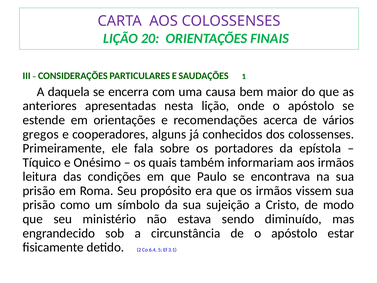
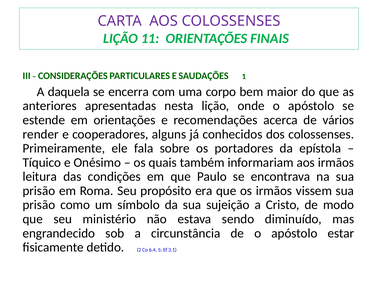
20: 20 -> 11
causa: causa -> corpo
gregos: gregos -> render
